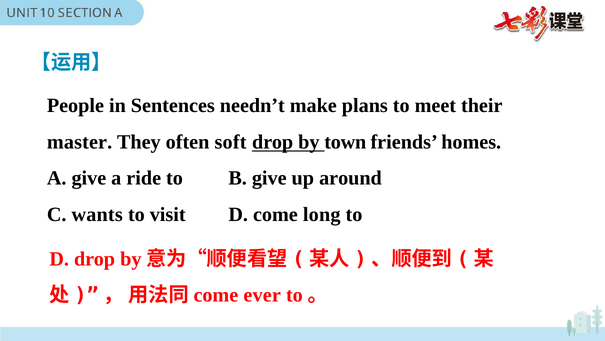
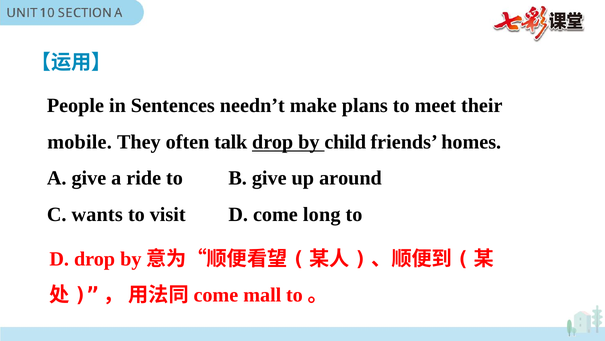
master: master -> mobile
soft: soft -> talk
town: town -> child
ever: ever -> mall
